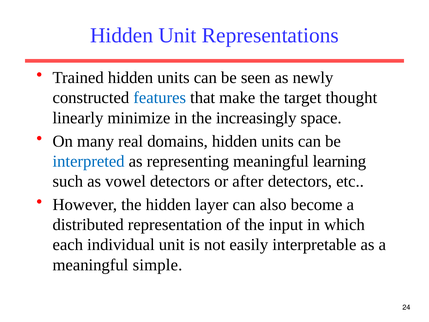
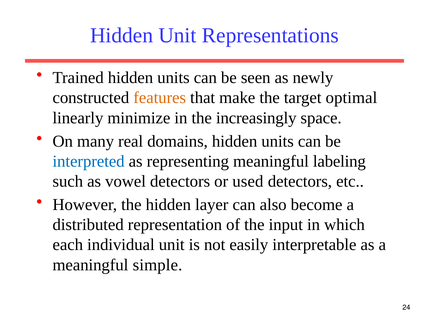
features colour: blue -> orange
thought: thought -> optimal
learning: learning -> labeling
after: after -> used
